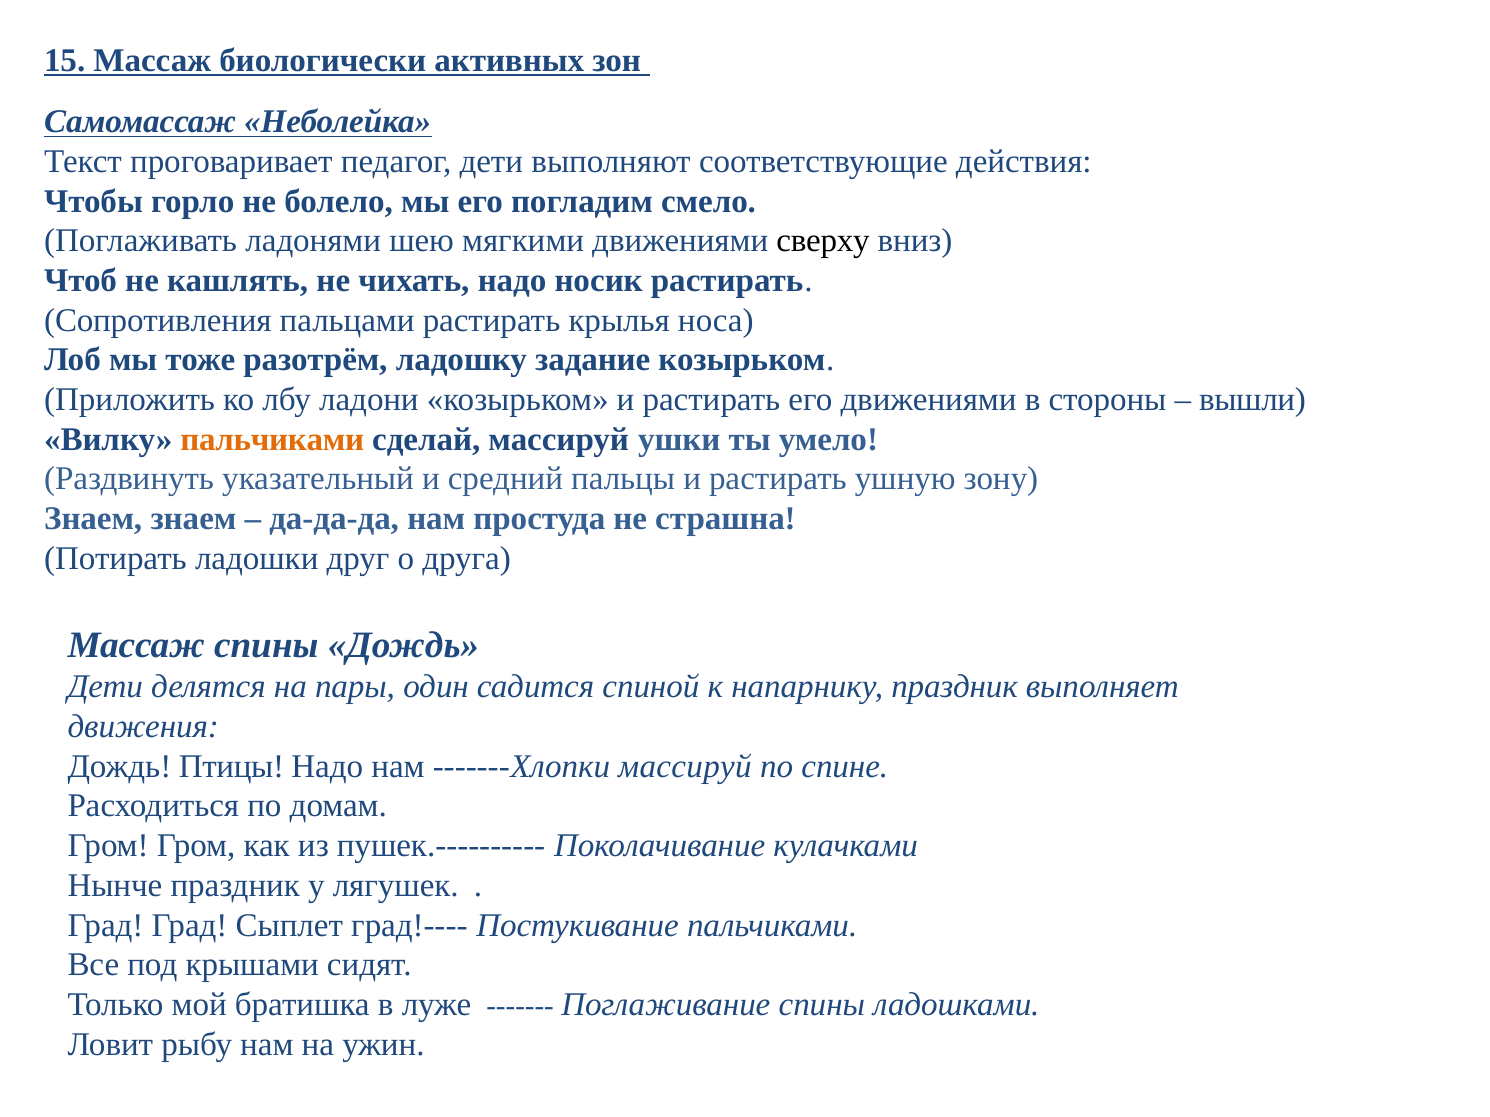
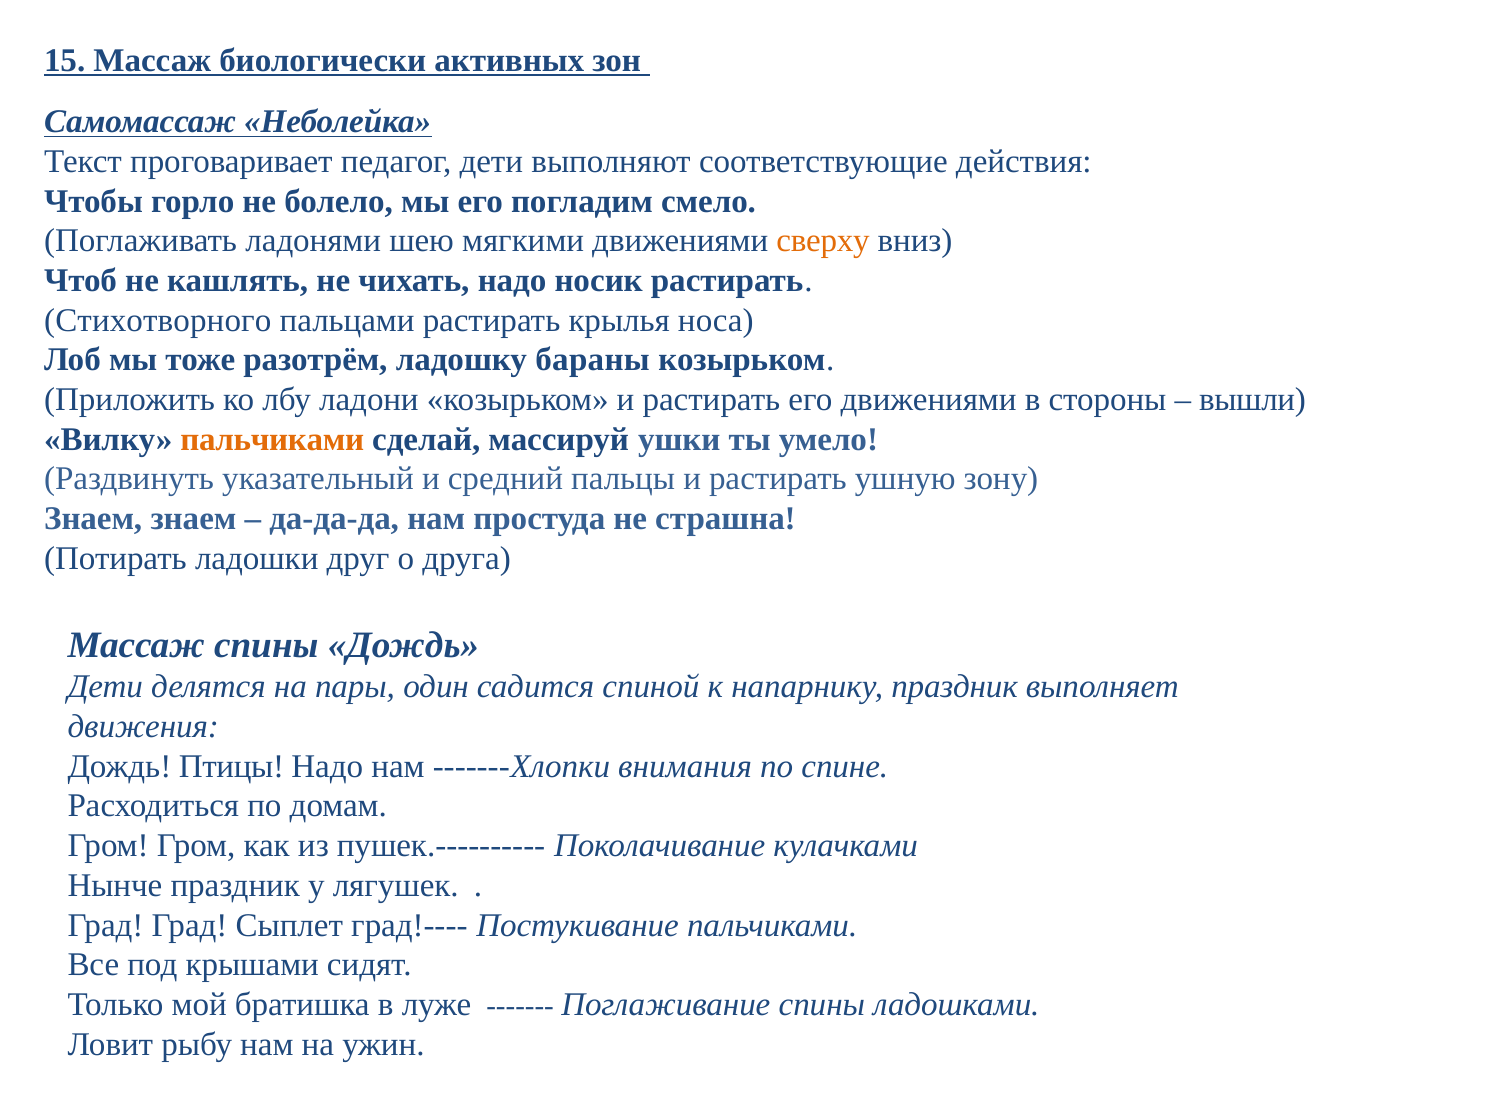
сверху colour: black -> orange
Сопротивления: Сопротивления -> Стихотворного
задание: задание -> бараны
-------Хлопки массируй: массируй -> внимания
